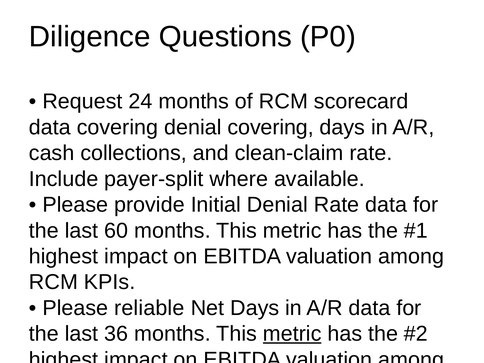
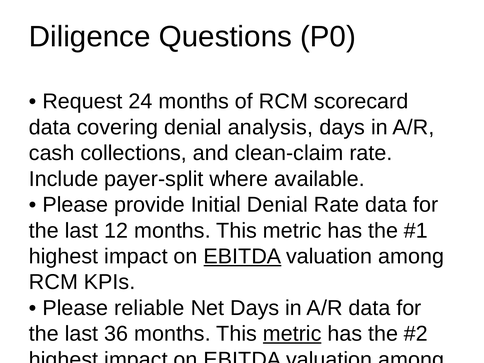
denial covering: covering -> analysis
60: 60 -> 12
EBITDA at (242, 256) underline: none -> present
